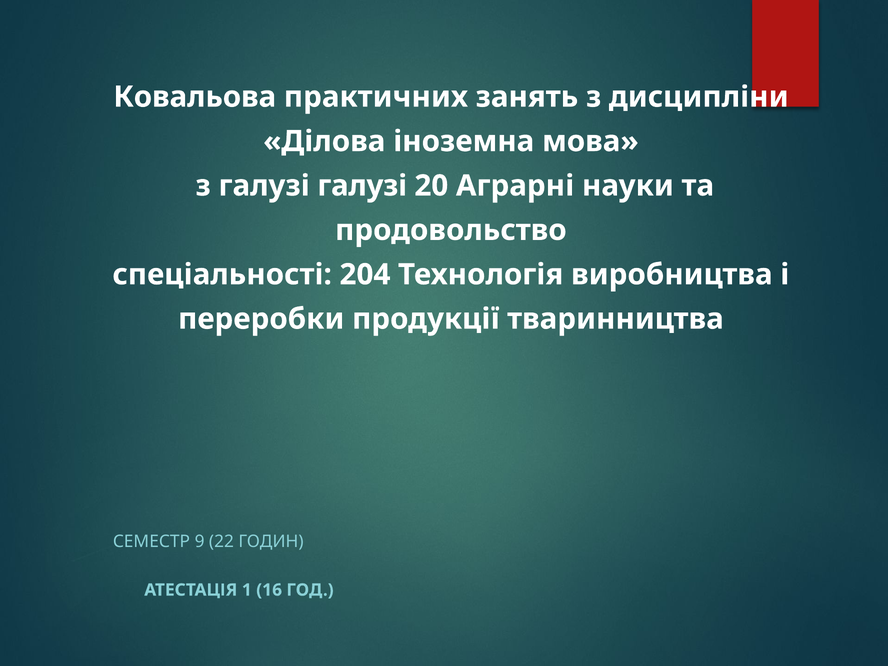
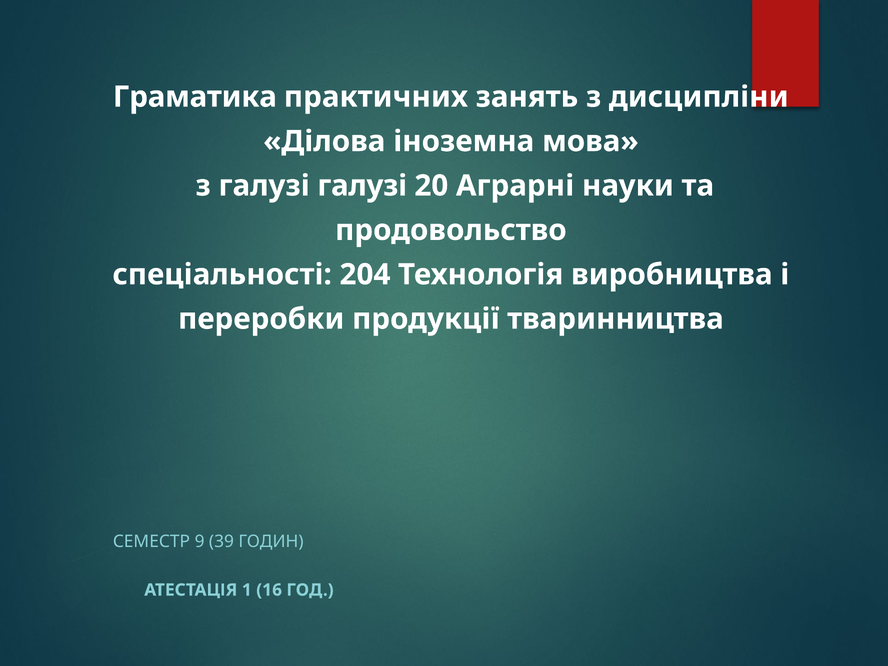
Ковальова: Ковальова -> Граматика
22: 22 -> 39
